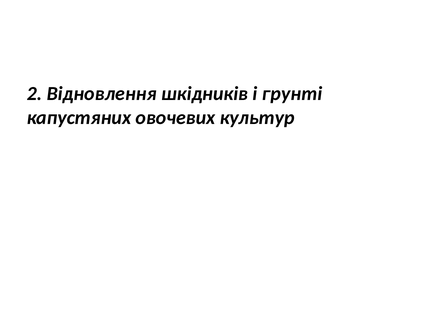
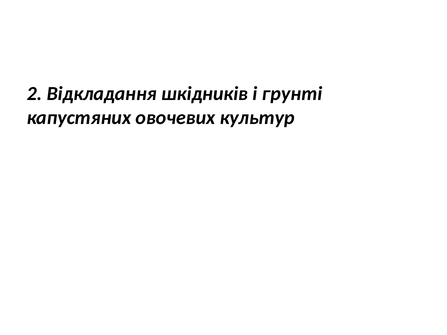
Відновлення: Відновлення -> Відкладання
